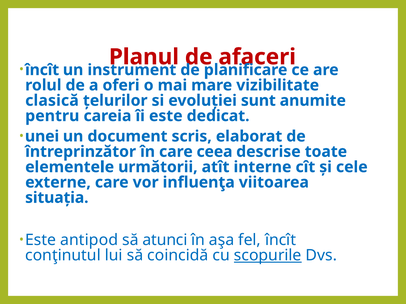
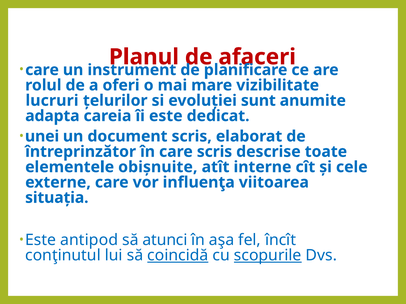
încît at (42, 70): încît -> care
clasică: clasică -> lucruri
pentru: pentru -> adapta
care ceea: ceea -> scris
următorii: următorii -> obișnuite
coincidă underline: none -> present
